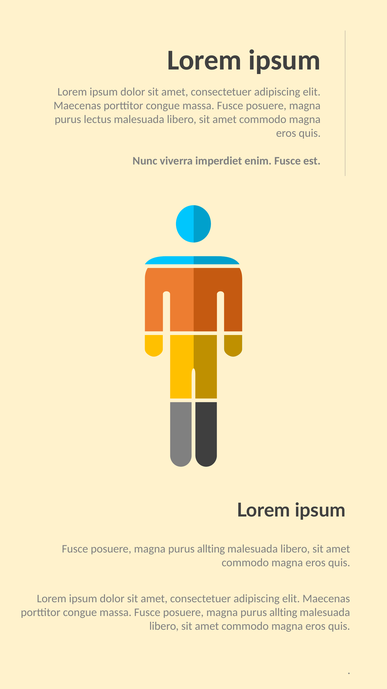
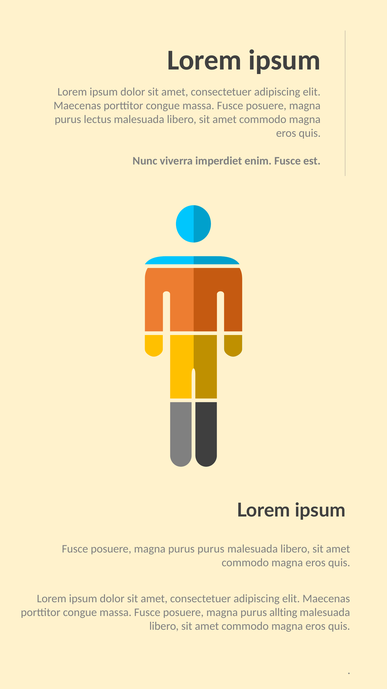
allting at (211, 548): allting -> purus
